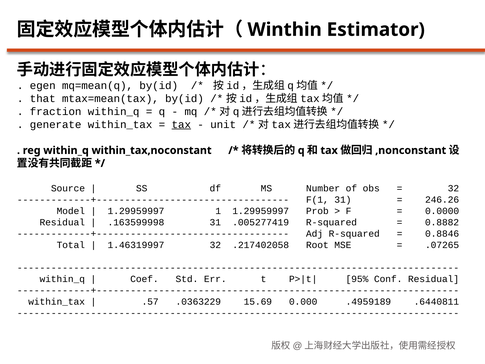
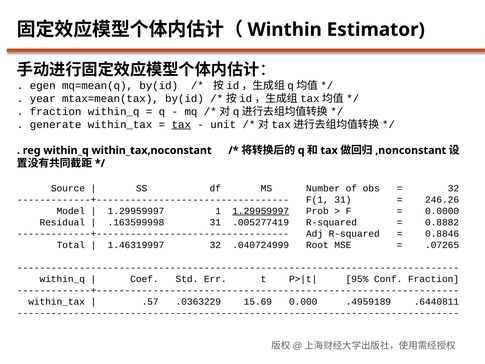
that: that -> year
1.29959997 at (261, 211) underline: none -> present
.217402058: .217402058 -> .040724999
Conf Residual: Residual -> Fraction
